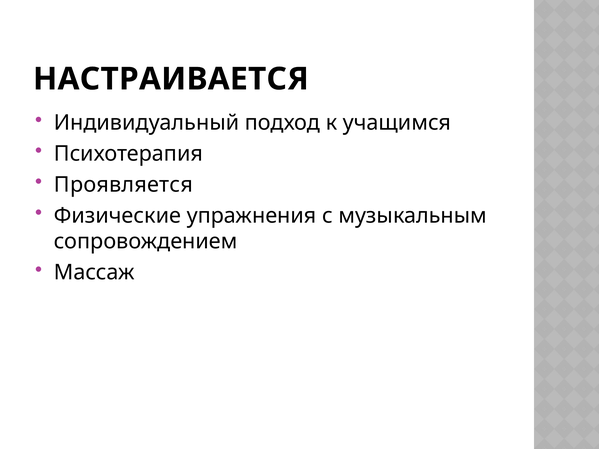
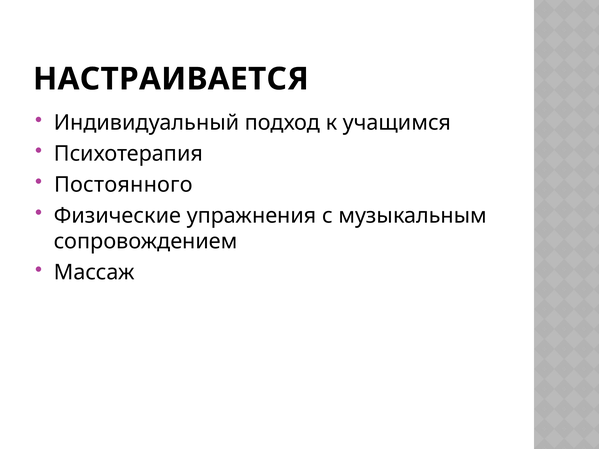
Проявляется: Проявляется -> Постоянного
